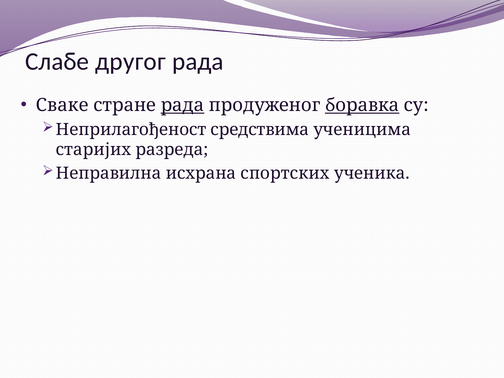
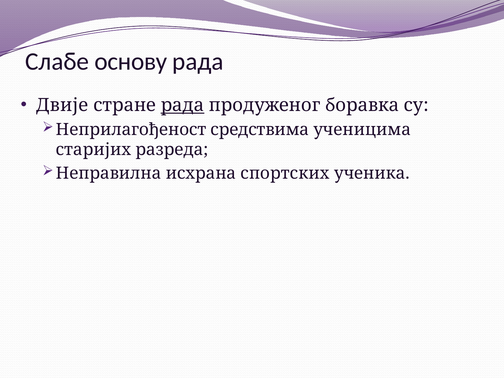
другог: другог -> основу
Сваке: Сваке -> Двије
боравка underline: present -> none
